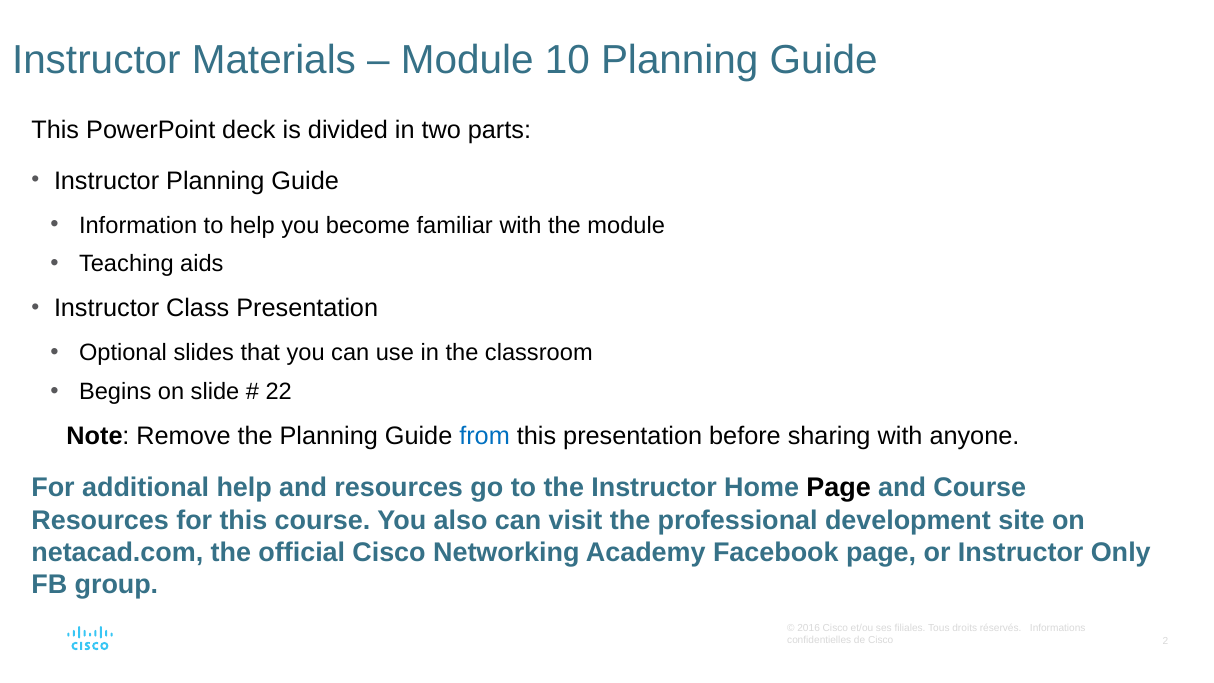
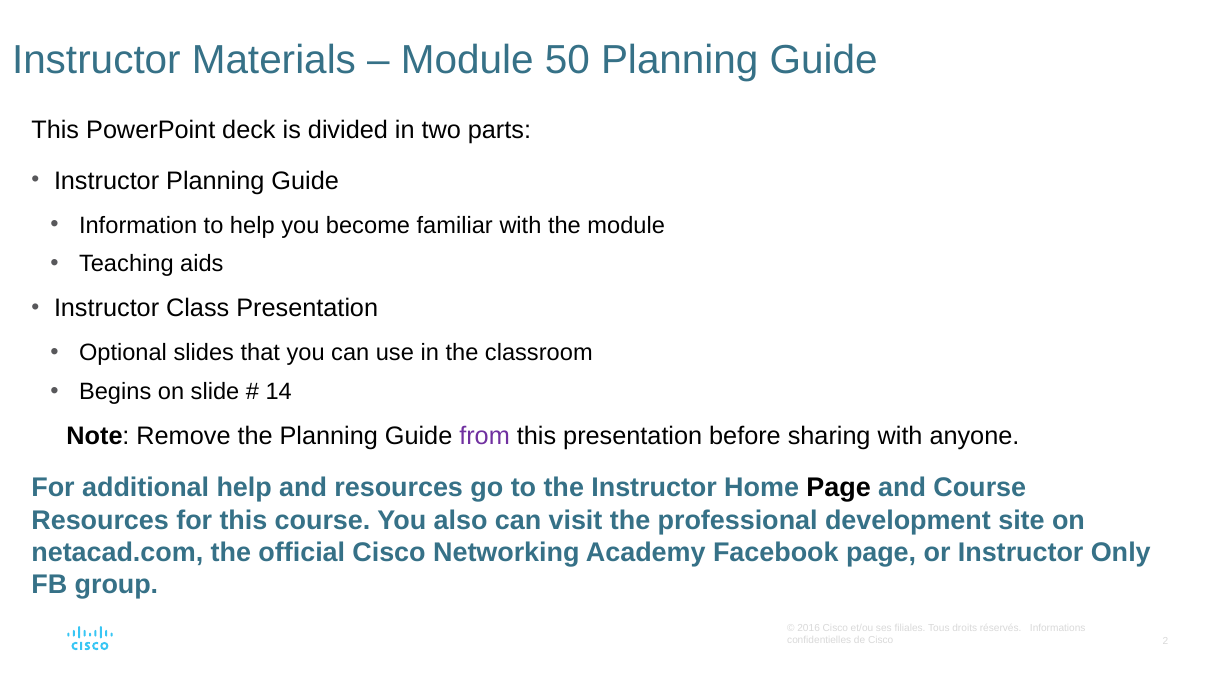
10: 10 -> 50
22: 22 -> 14
from colour: blue -> purple
